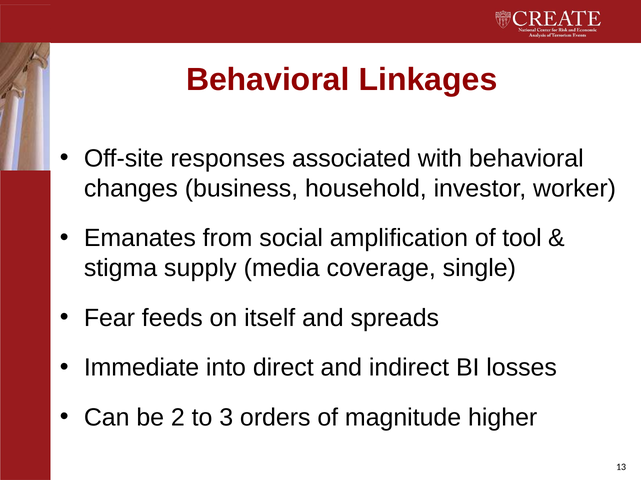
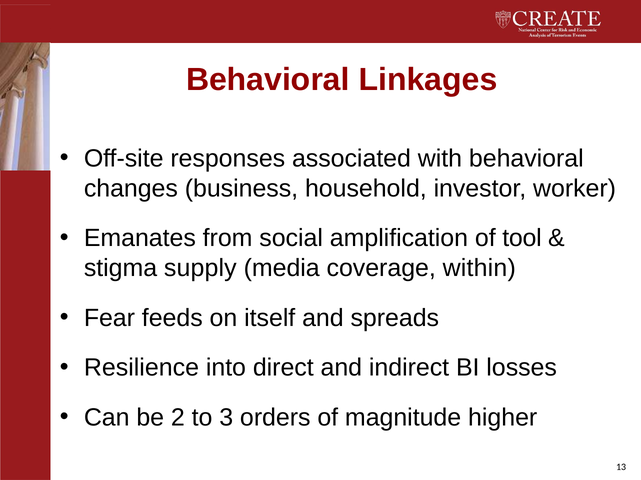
single: single -> within
Immediate: Immediate -> Resilience
